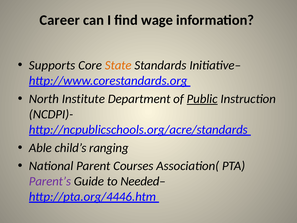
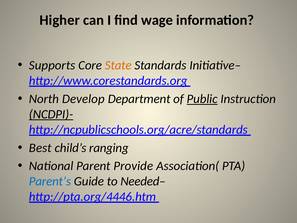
Career: Career -> Higher
Institute: Institute -> Develop
NCDPI)- underline: none -> present
Able: Able -> Best
Courses: Courses -> Provide
Parent’s colour: purple -> blue
